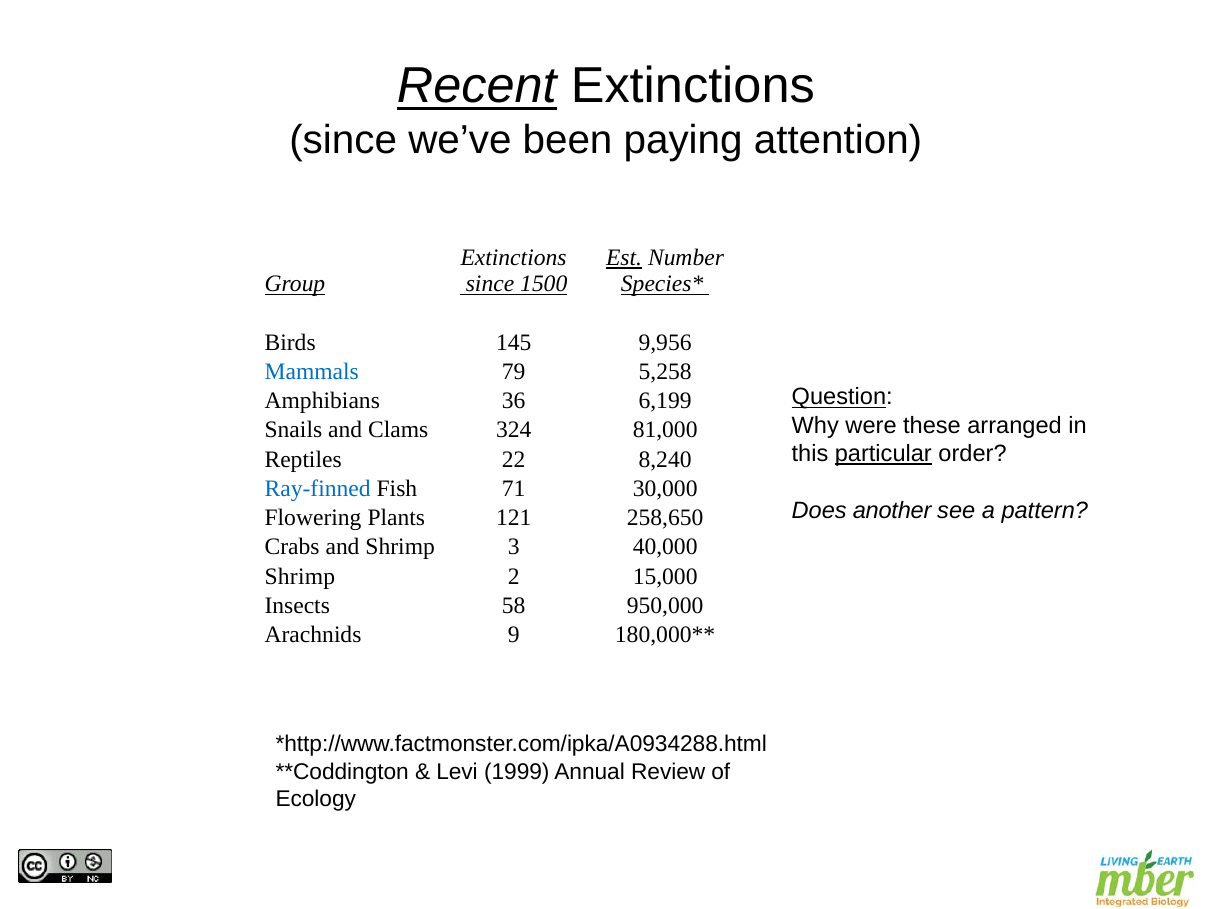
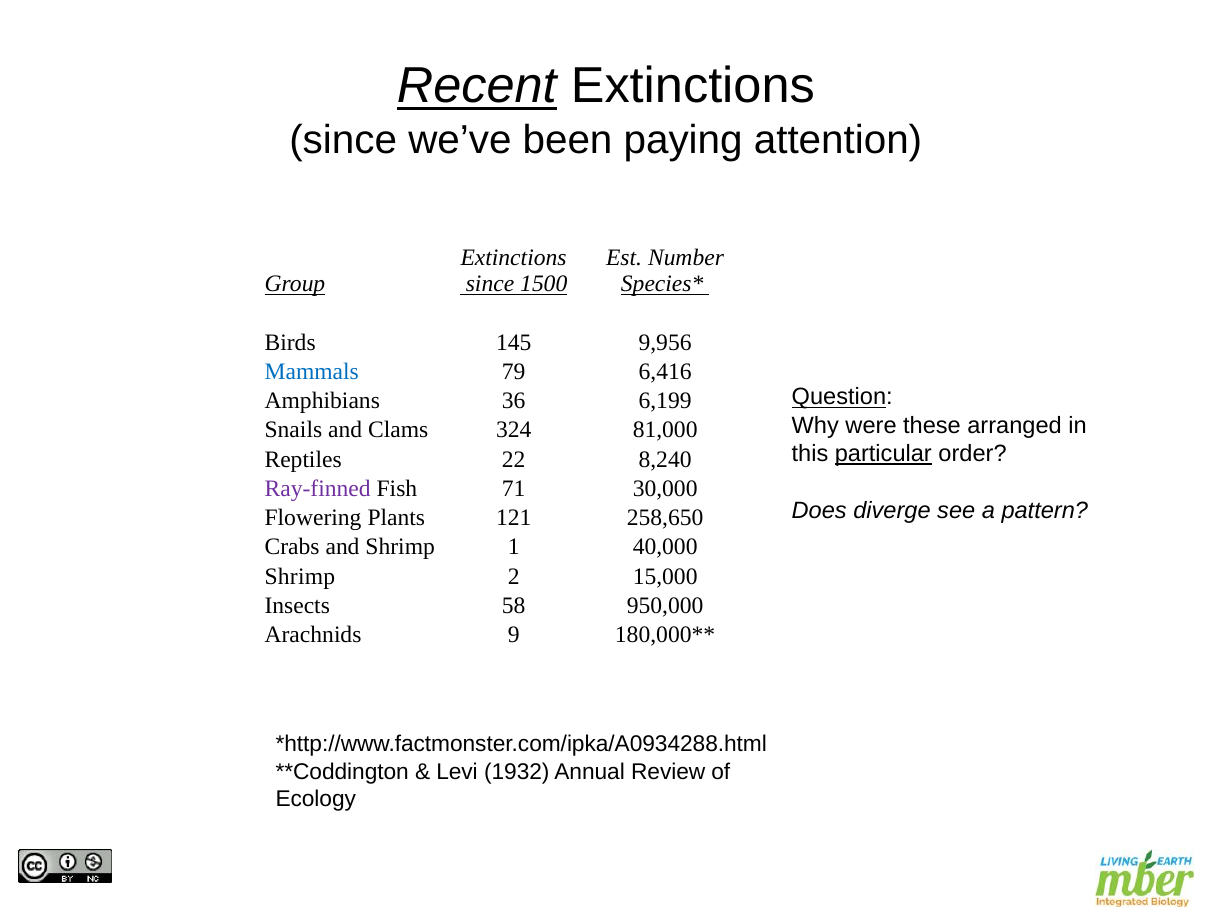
Est underline: present -> none
5,258: 5,258 -> 6,416
Ray-finned colour: blue -> purple
another: another -> diverge
3: 3 -> 1
1999: 1999 -> 1932
